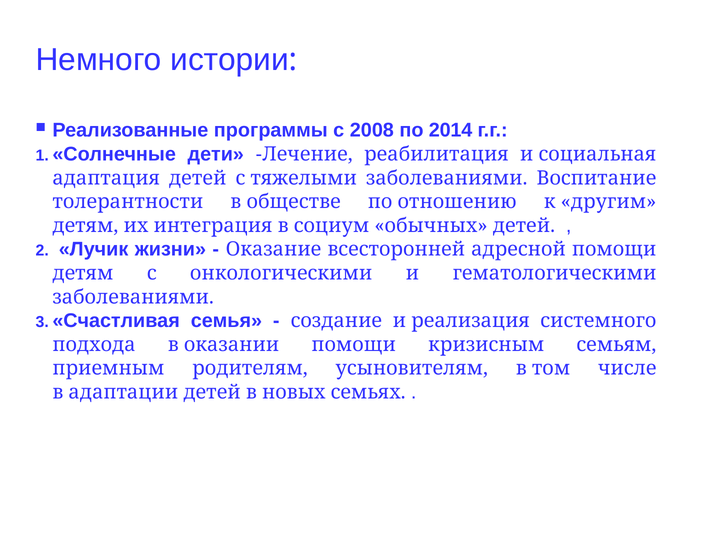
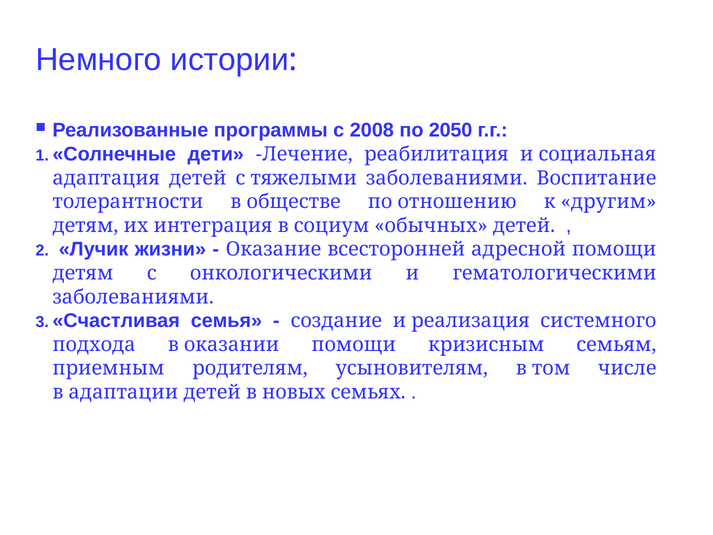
2014: 2014 -> 2050
